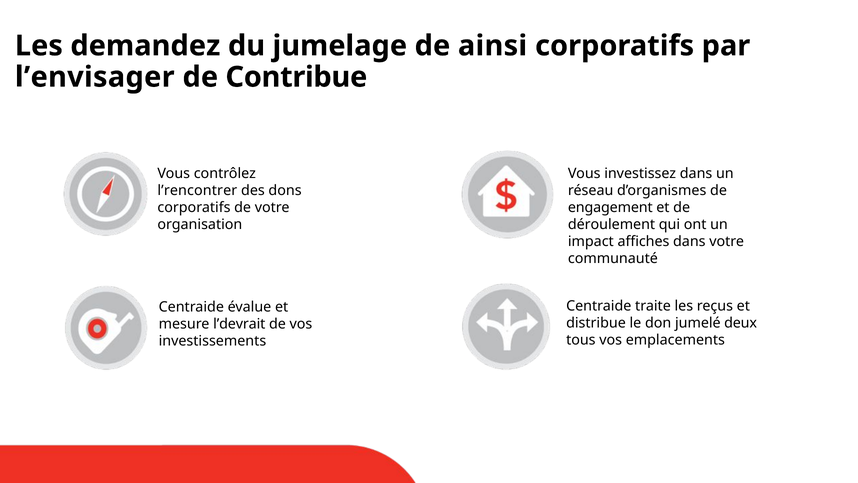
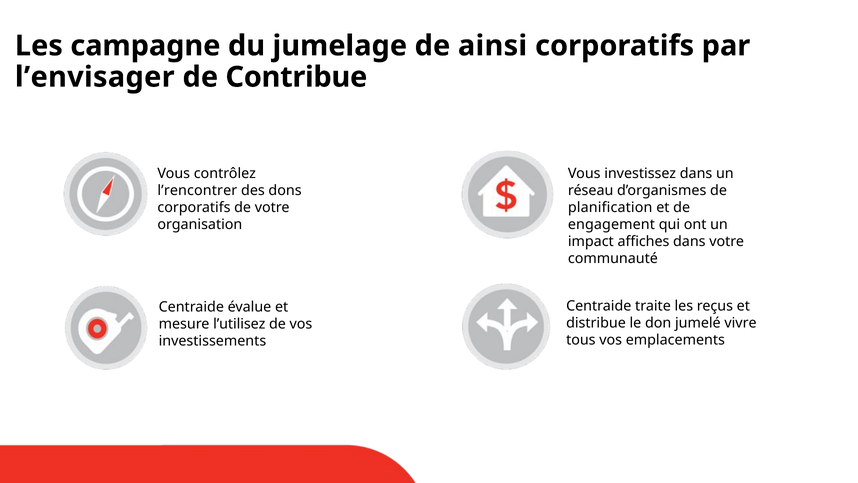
demandez: demandez -> campagne
engagement: engagement -> planification
déroulement: déroulement -> engagement
deux: deux -> vivre
l’devrait: l’devrait -> l’utilisez
